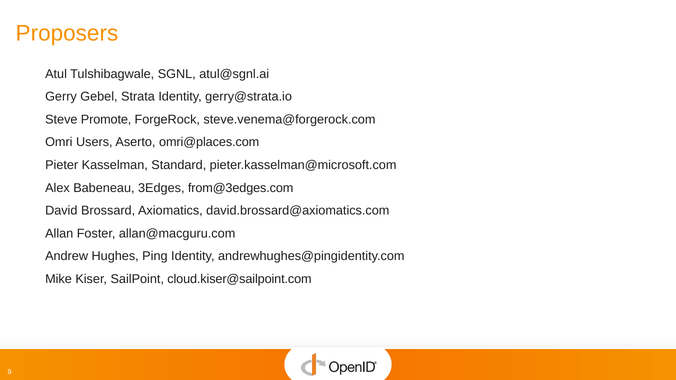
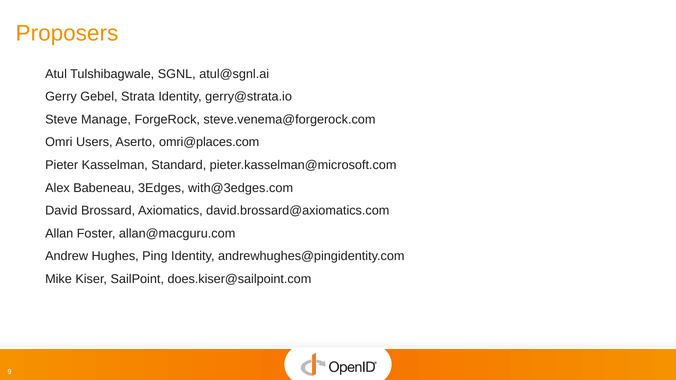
Promote: Promote -> Manage
from@3edges.com: from@3edges.com -> with@3edges.com
cloud.kiser@sailpoint.com: cloud.kiser@sailpoint.com -> does.kiser@sailpoint.com
